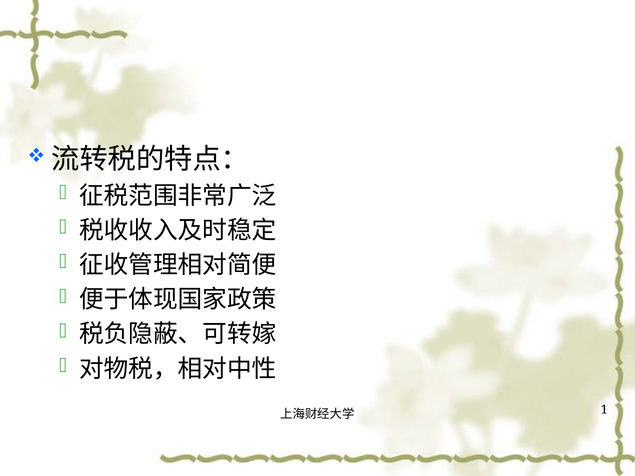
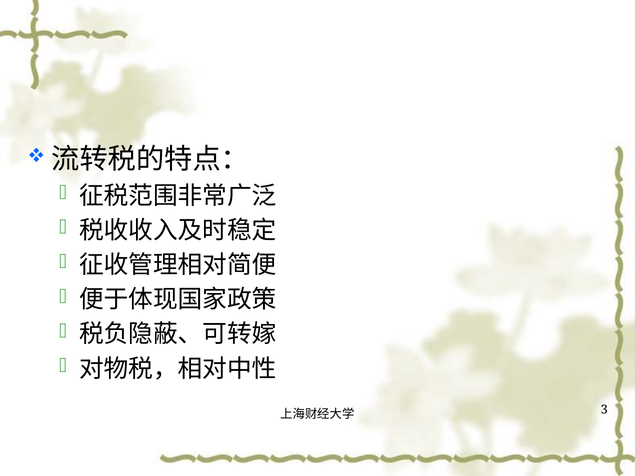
1: 1 -> 3
